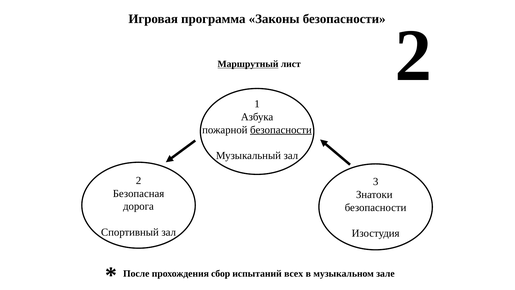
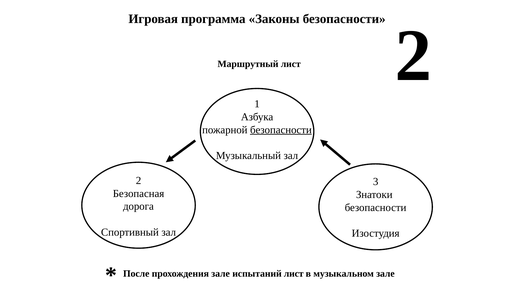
Маршрутный underline: present -> none
прохождения сбор: сбор -> зале
испытаний всех: всех -> лист
